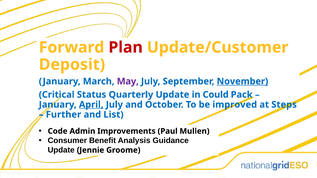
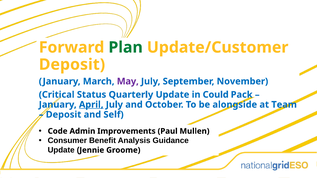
Plan colour: red -> green
November underline: present -> none
improved: improved -> alongside
Steps: Steps -> Team
Further at (64, 115): Further -> Deposit
List: List -> Self
